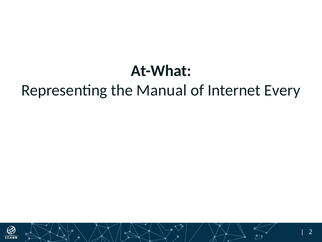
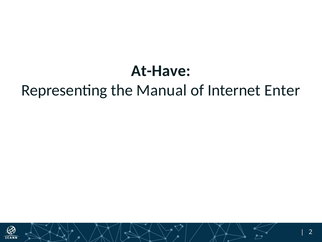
At-What: At-What -> At-Have
Every: Every -> Enter
